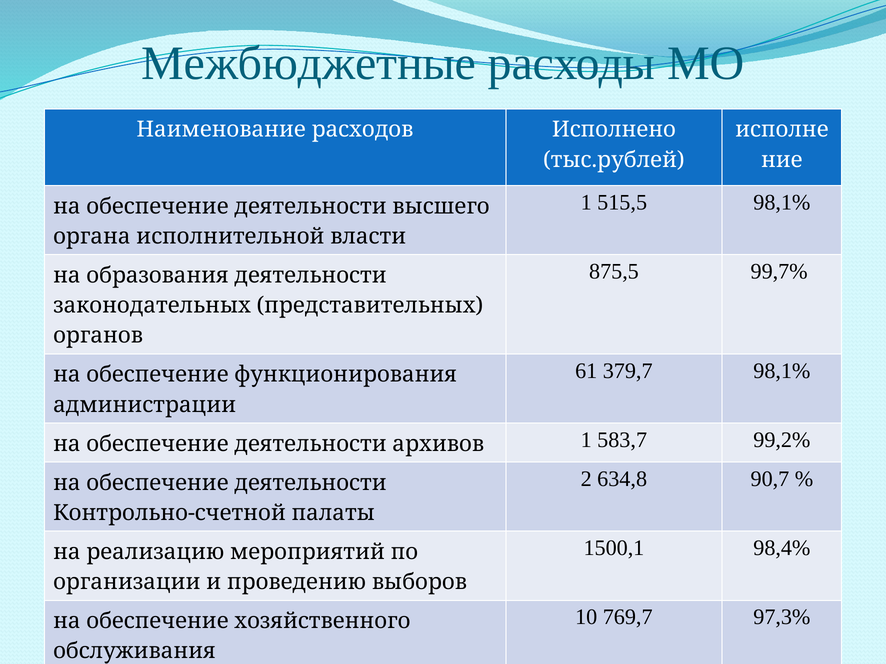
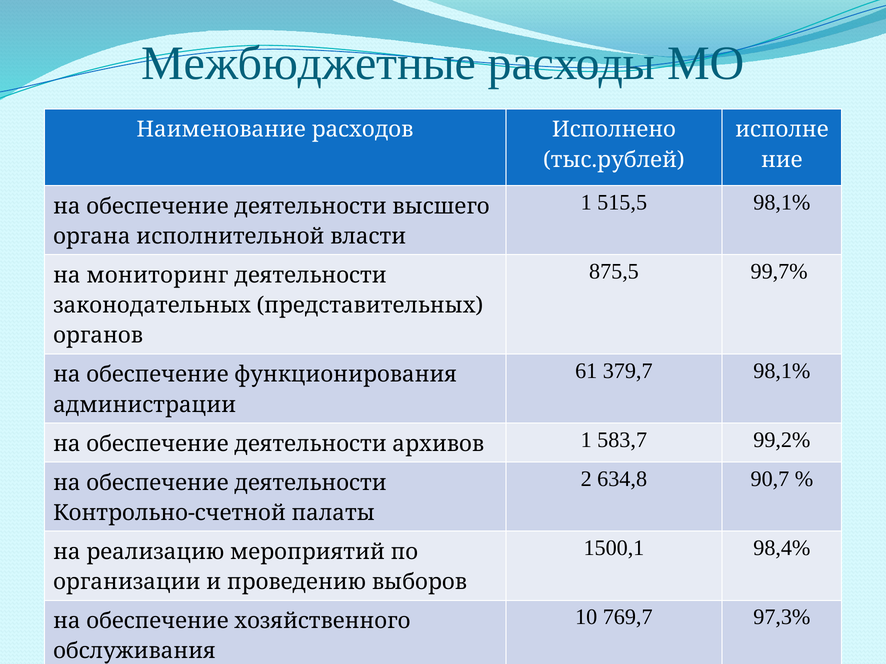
образования: образования -> мониторинг
